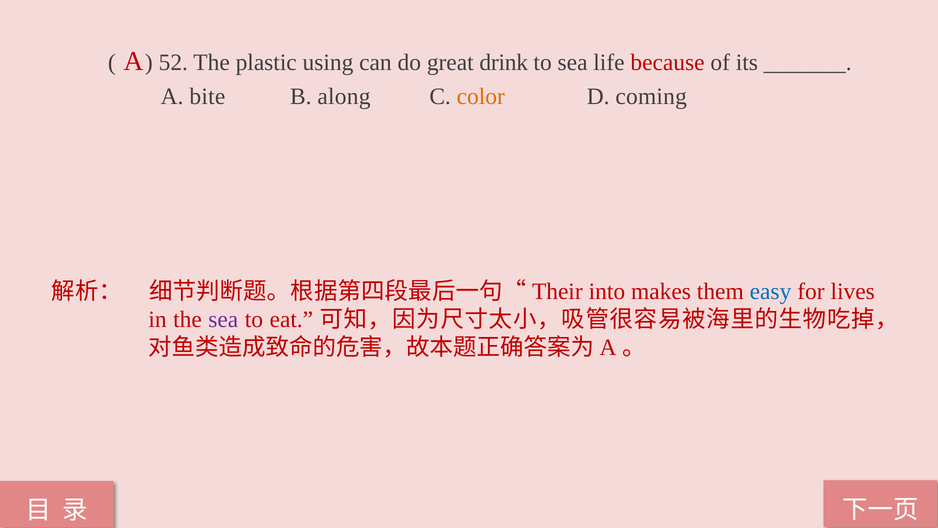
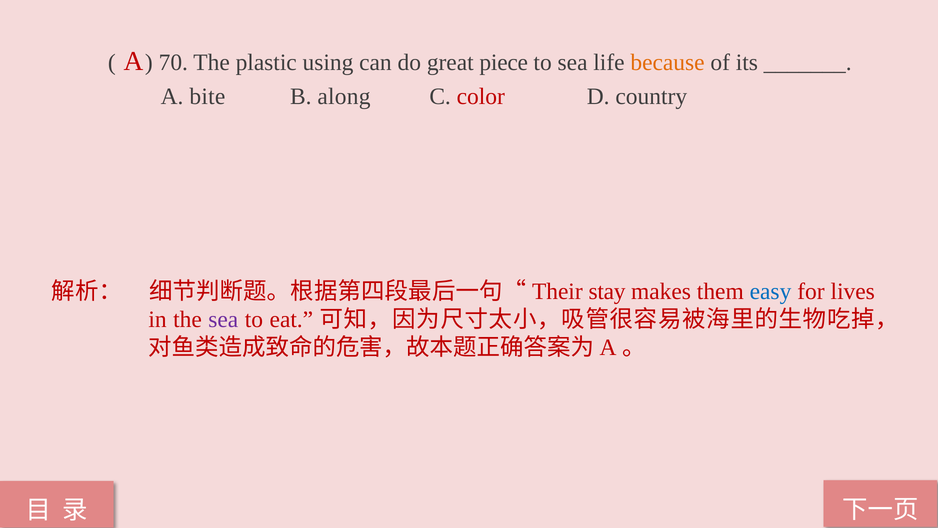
52: 52 -> 70
drink: drink -> piece
because colour: red -> orange
color colour: orange -> red
coming: coming -> country
into: into -> stay
